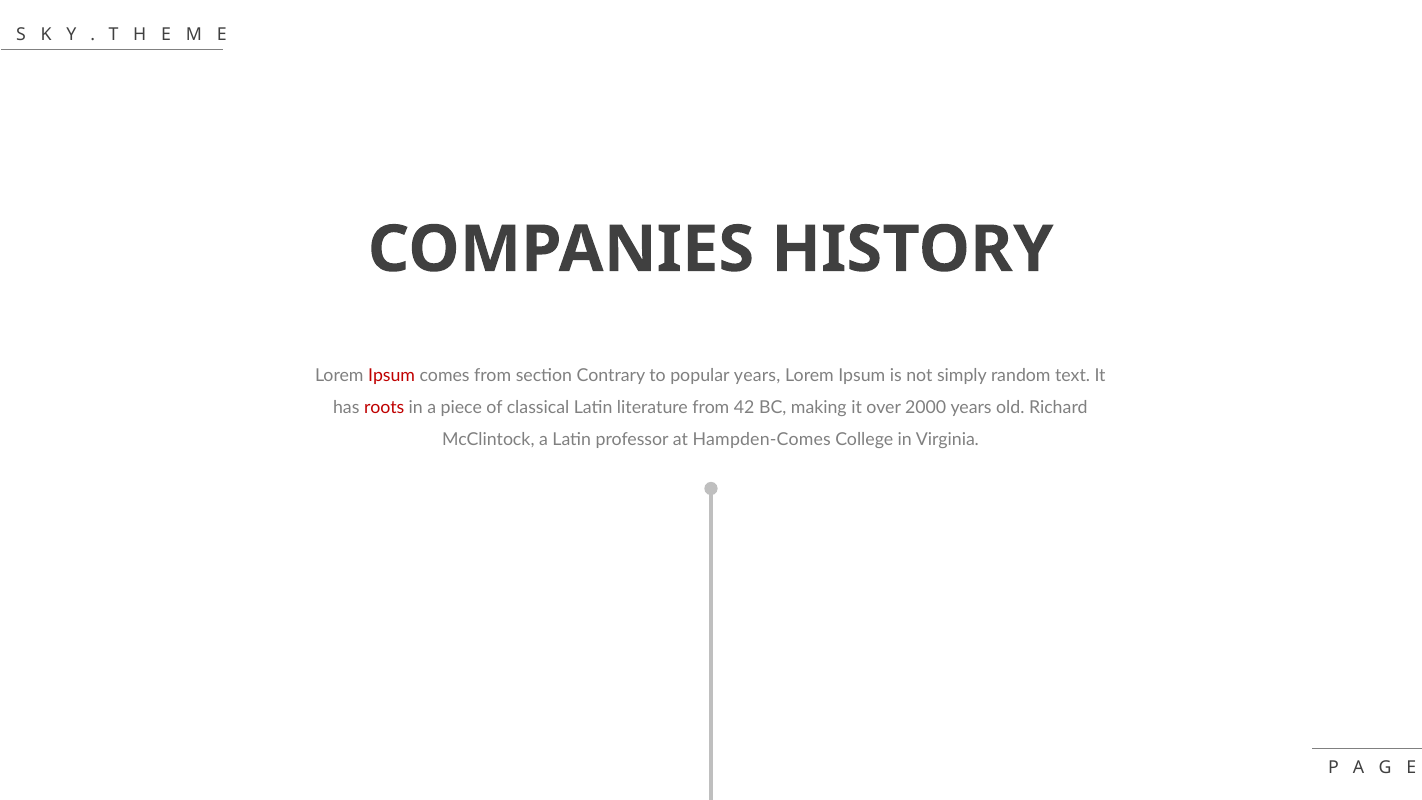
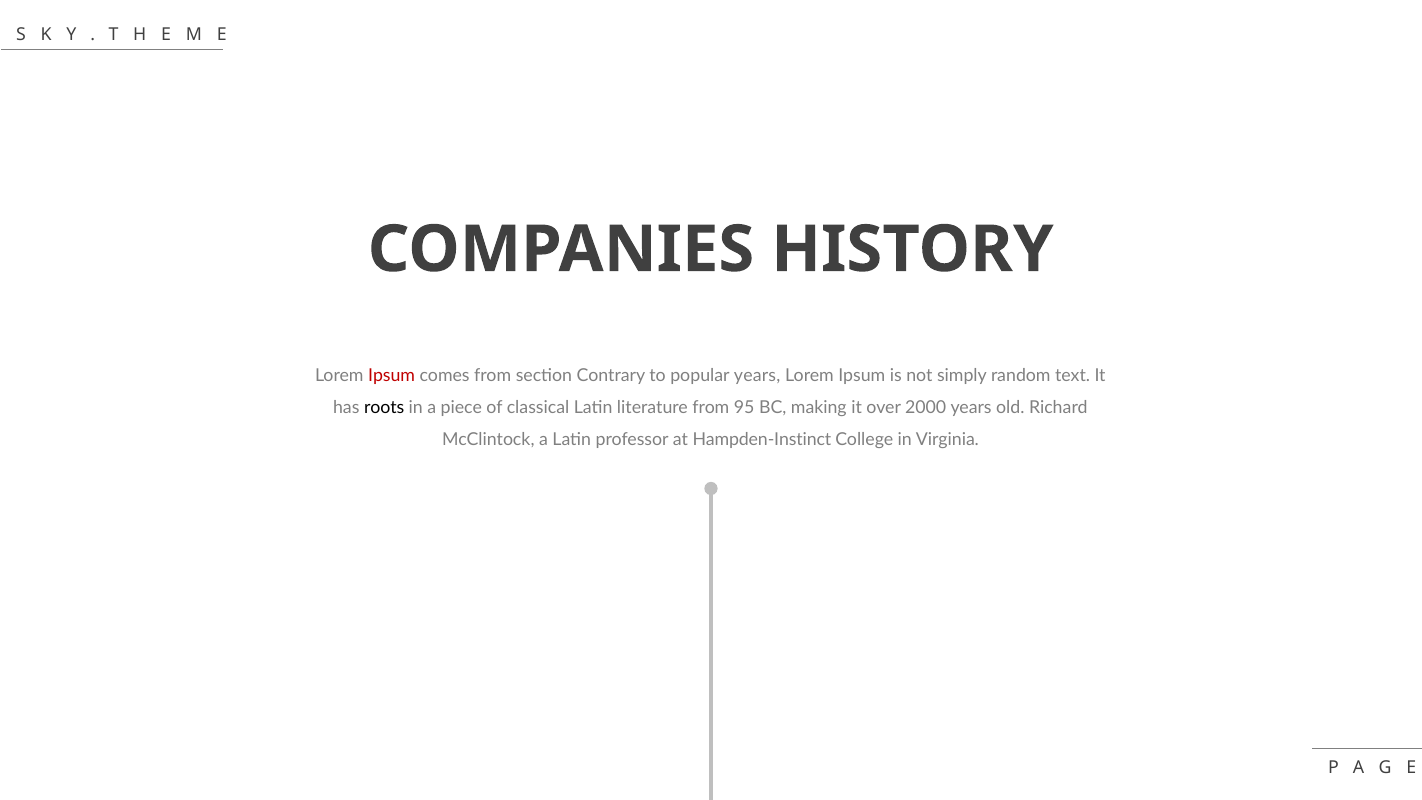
roots colour: red -> black
42: 42 -> 95
Hampden-Comes: Hampden-Comes -> Hampden-Instinct
